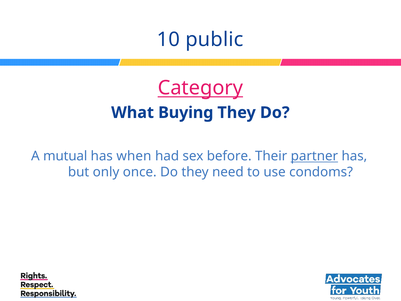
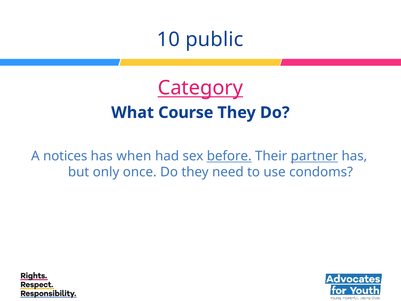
Buying: Buying -> Course
mutual: mutual -> notices
before underline: none -> present
